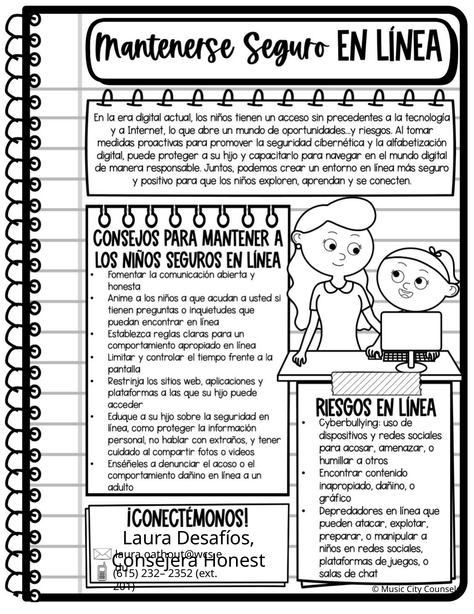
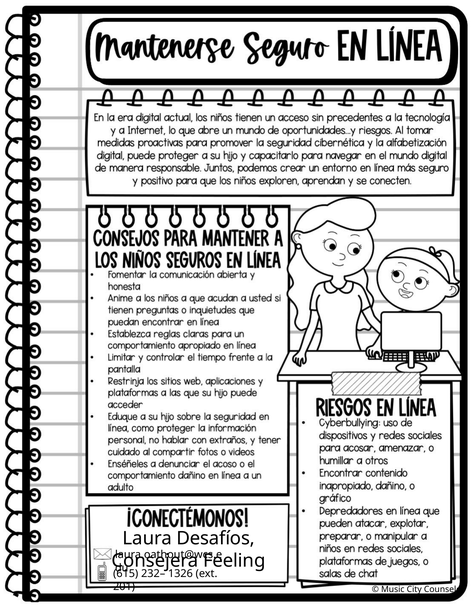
Honest: Honest -> Feeling
2352: 2352 -> 1326
